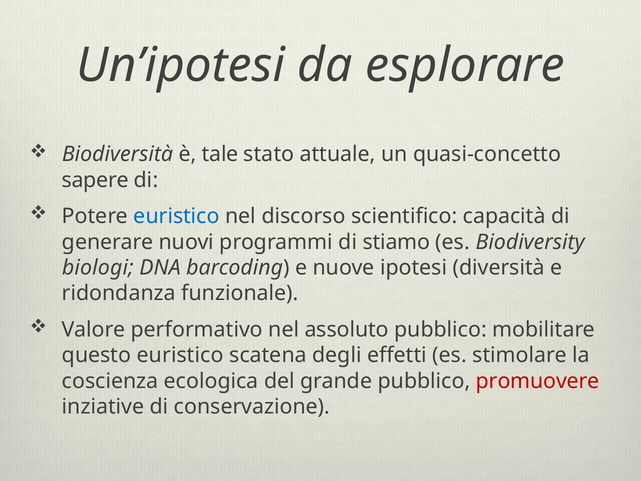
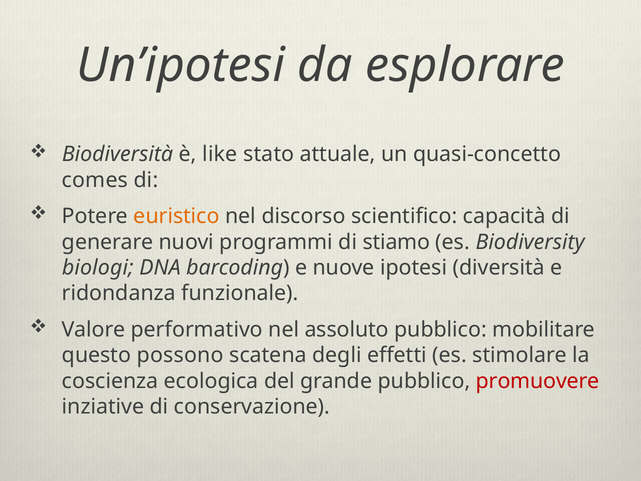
tale: tale -> like
sapere: sapere -> comes
euristico at (177, 216) colour: blue -> orange
questo euristico: euristico -> possono
